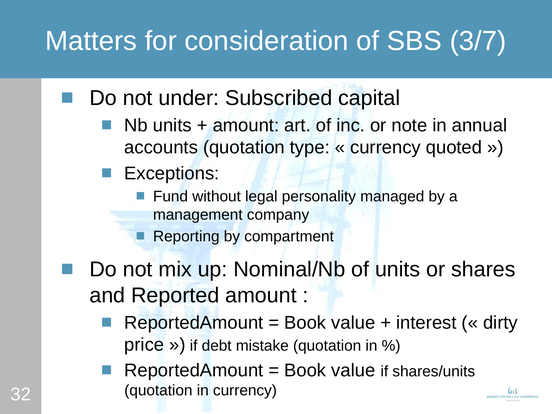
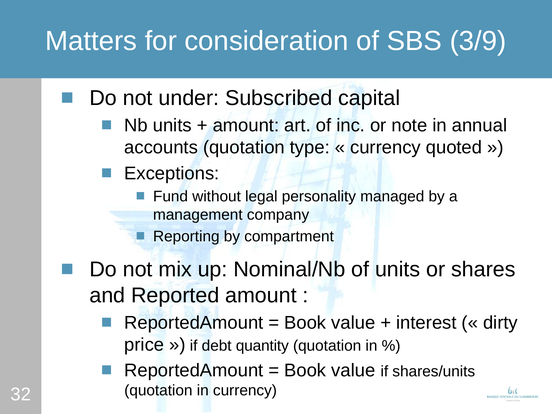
3/7: 3/7 -> 3/9
mistake: mistake -> quantity
